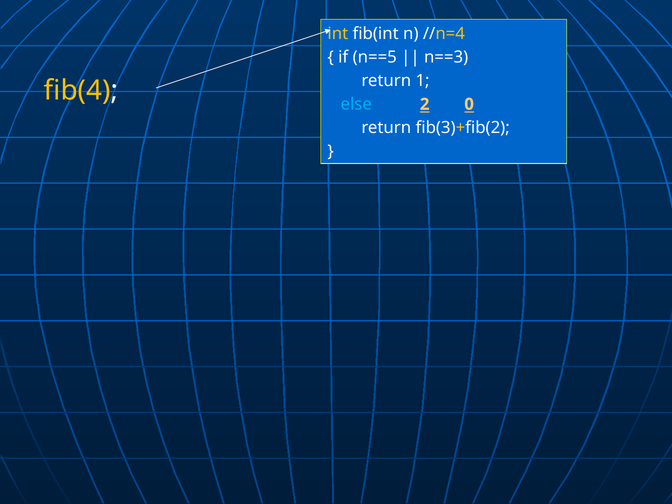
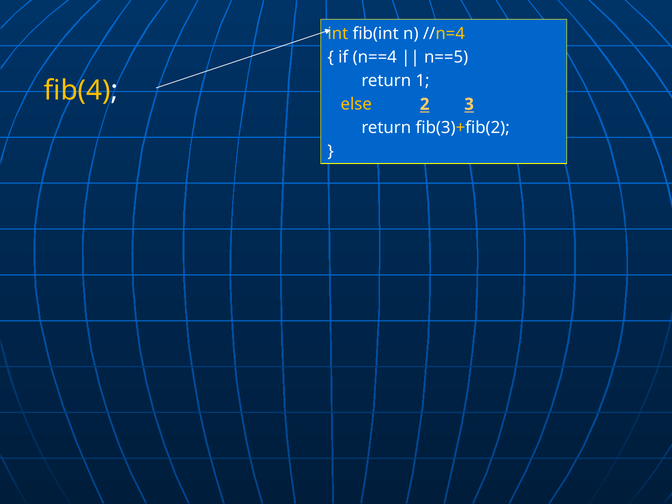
n==5: n==5 -> n==4
n==3: n==3 -> n==5
else colour: light blue -> yellow
0: 0 -> 3
